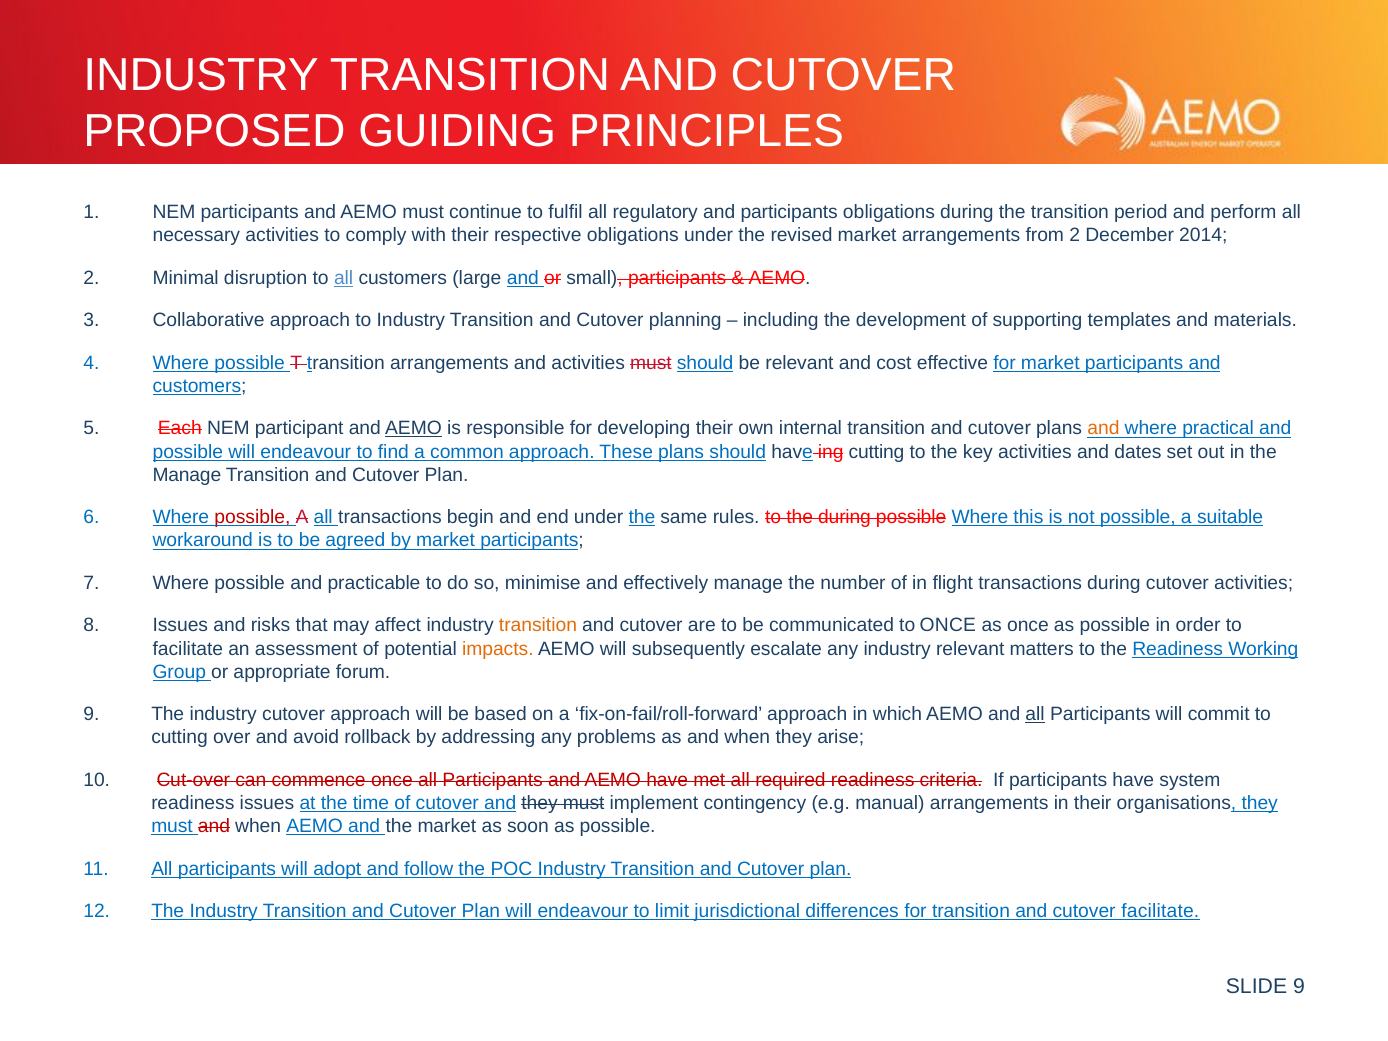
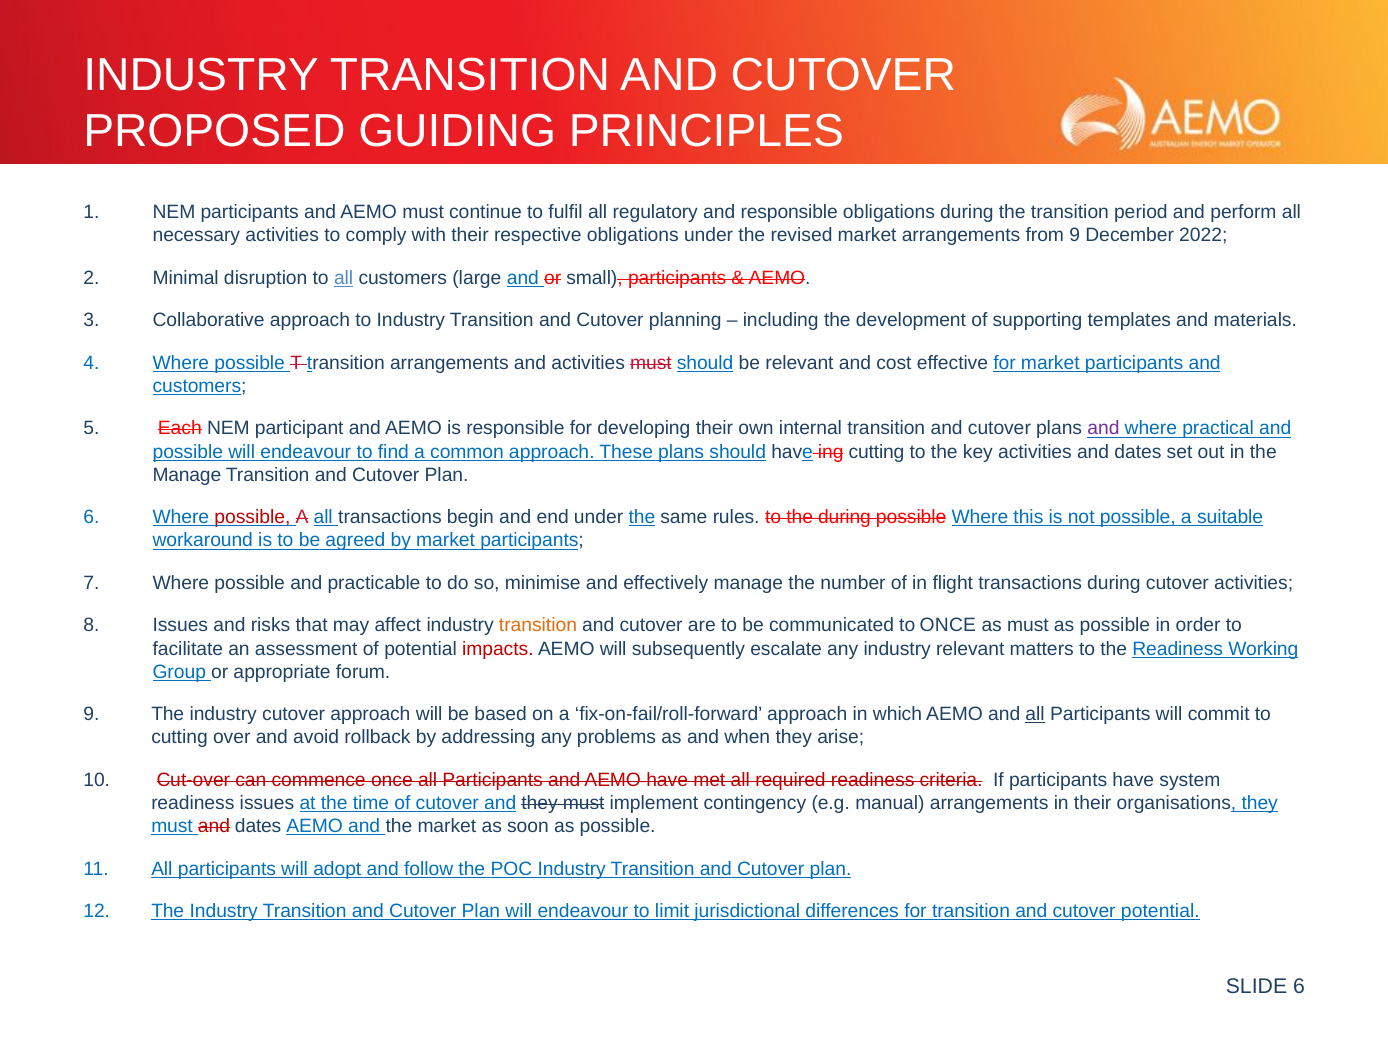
and participants: participants -> responsible
from 2: 2 -> 9
2014: 2014 -> 2022
AEMO at (413, 429) underline: present -> none
and at (1103, 429) colour: orange -> purple
as once: once -> must
impacts colour: orange -> red
must and when: when -> dates
cutover facilitate: facilitate -> potential
9 at (1299, 986): 9 -> 6
